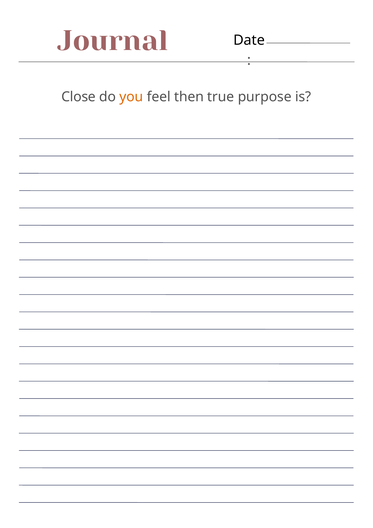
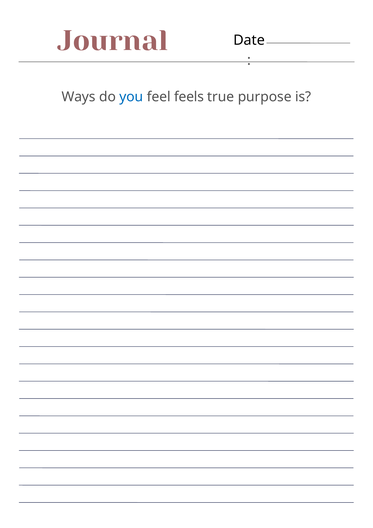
Close: Close -> Ways
you colour: orange -> blue
then: then -> feels
